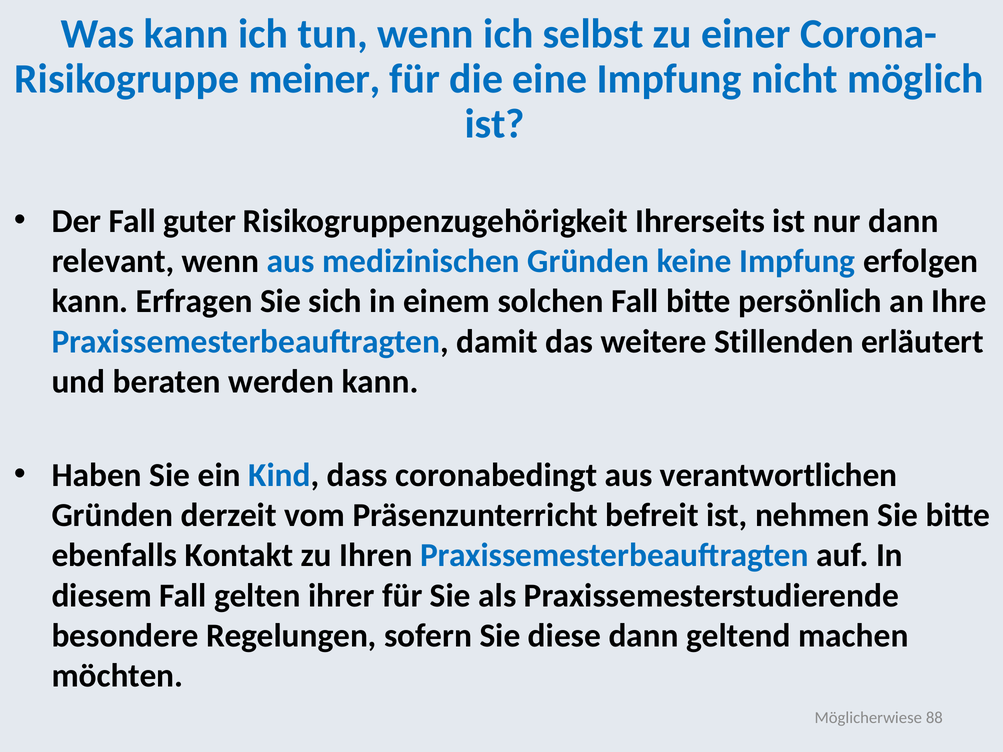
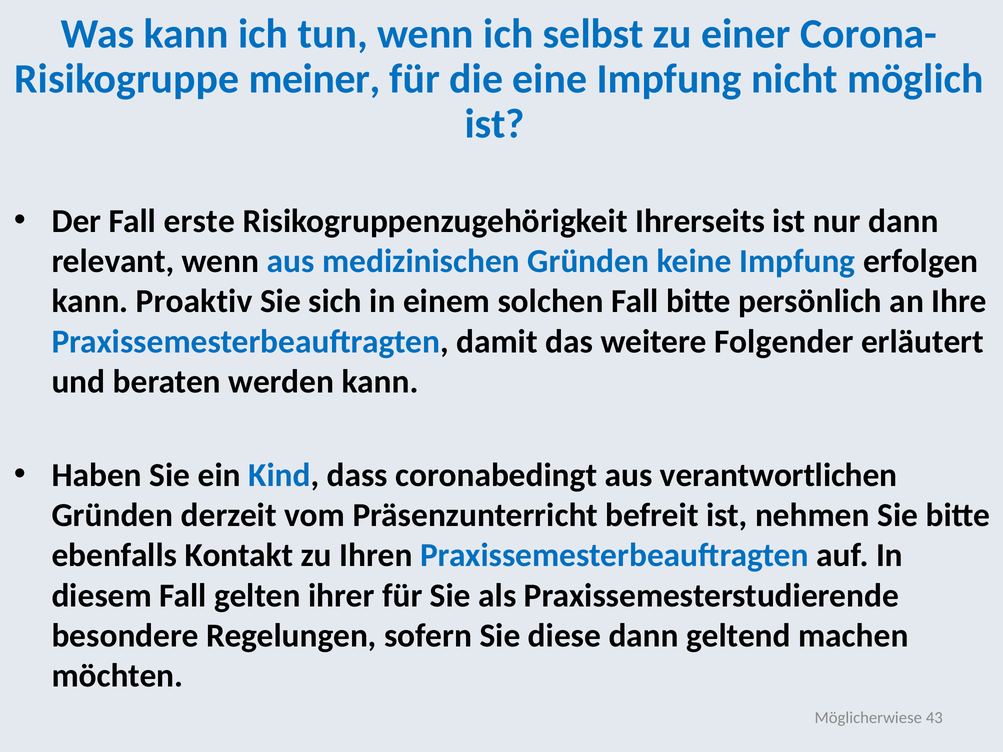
guter: guter -> erste
Erfragen: Erfragen -> Proaktiv
Stillenden: Stillenden -> Folgender
88: 88 -> 43
